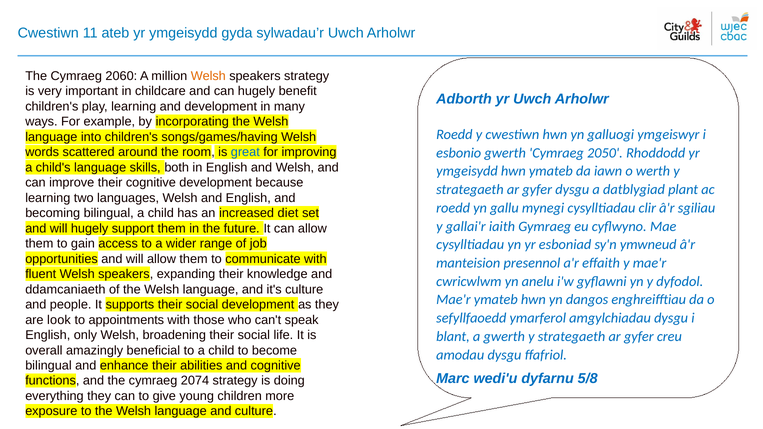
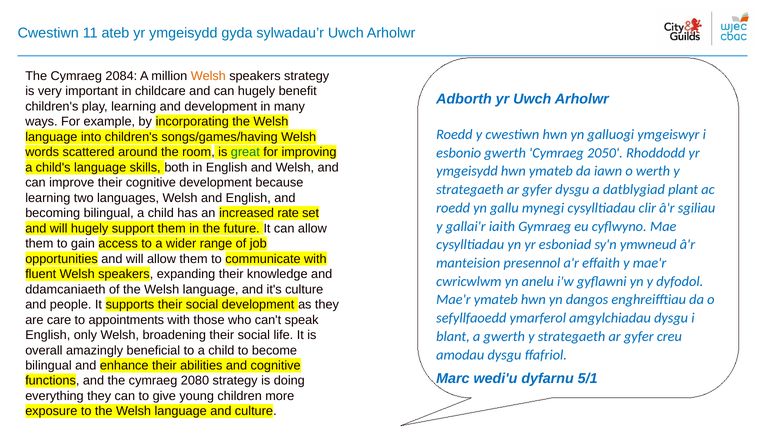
2060: 2060 -> 2084
great colour: blue -> green
diet: diet -> rate
look: look -> care
5/8: 5/8 -> 5/1
2074: 2074 -> 2080
